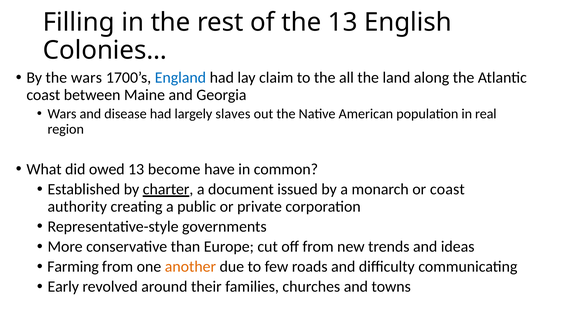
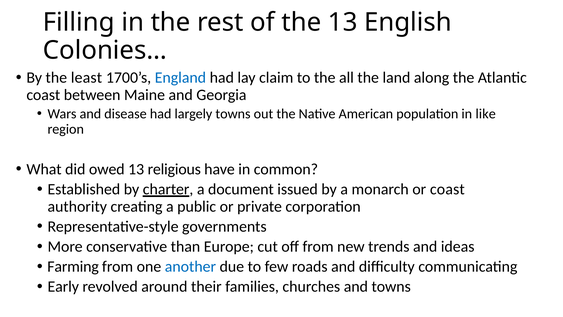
the wars: wars -> least
largely slaves: slaves -> towns
real: real -> like
become: become -> religious
another colour: orange -> blue
